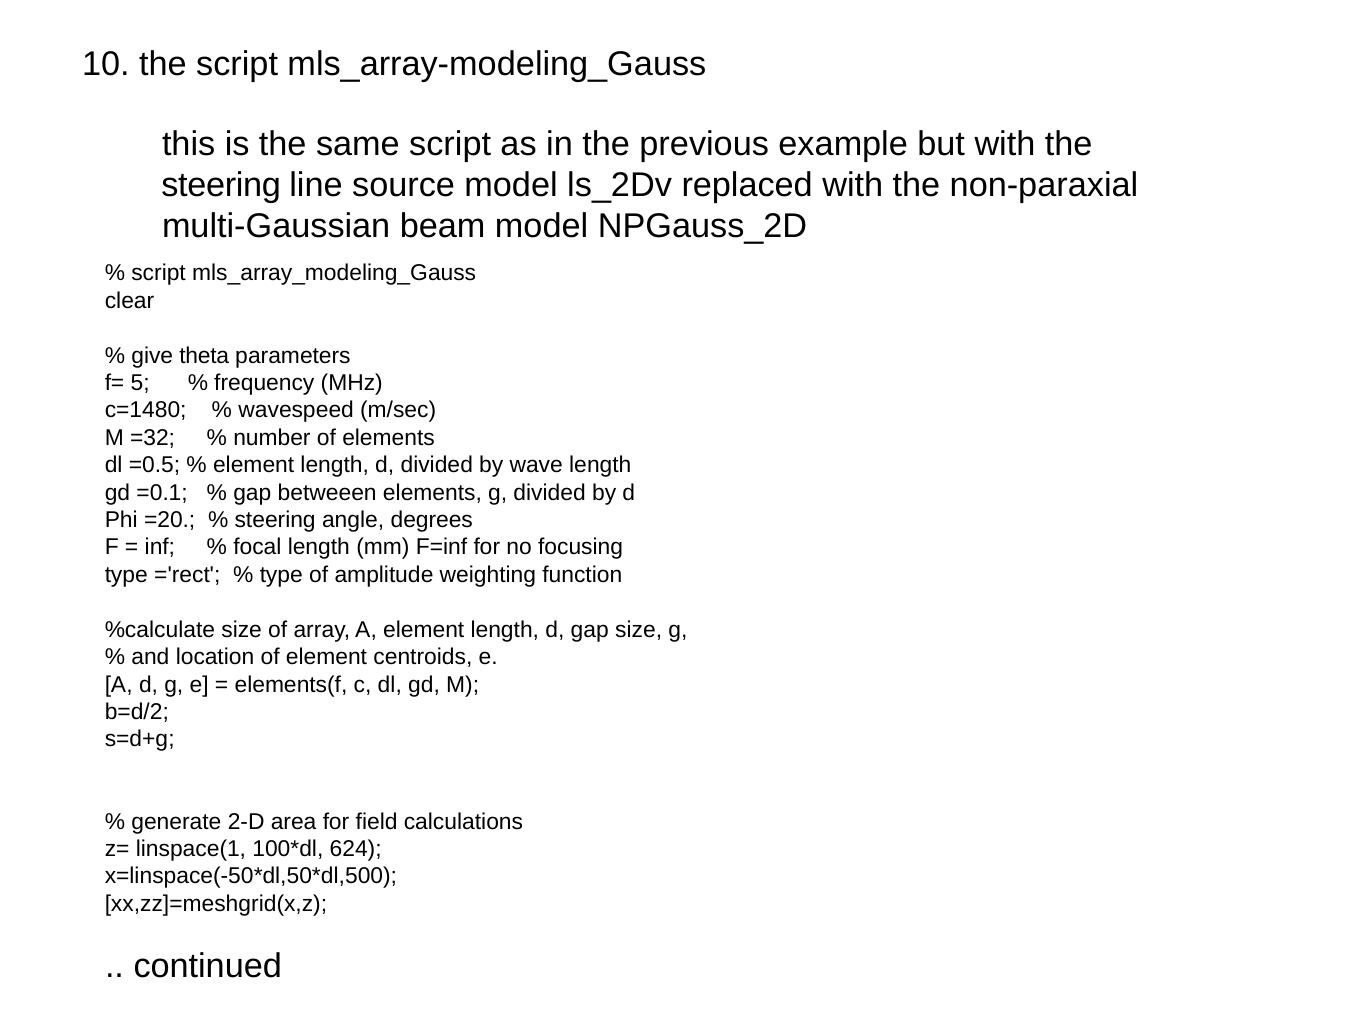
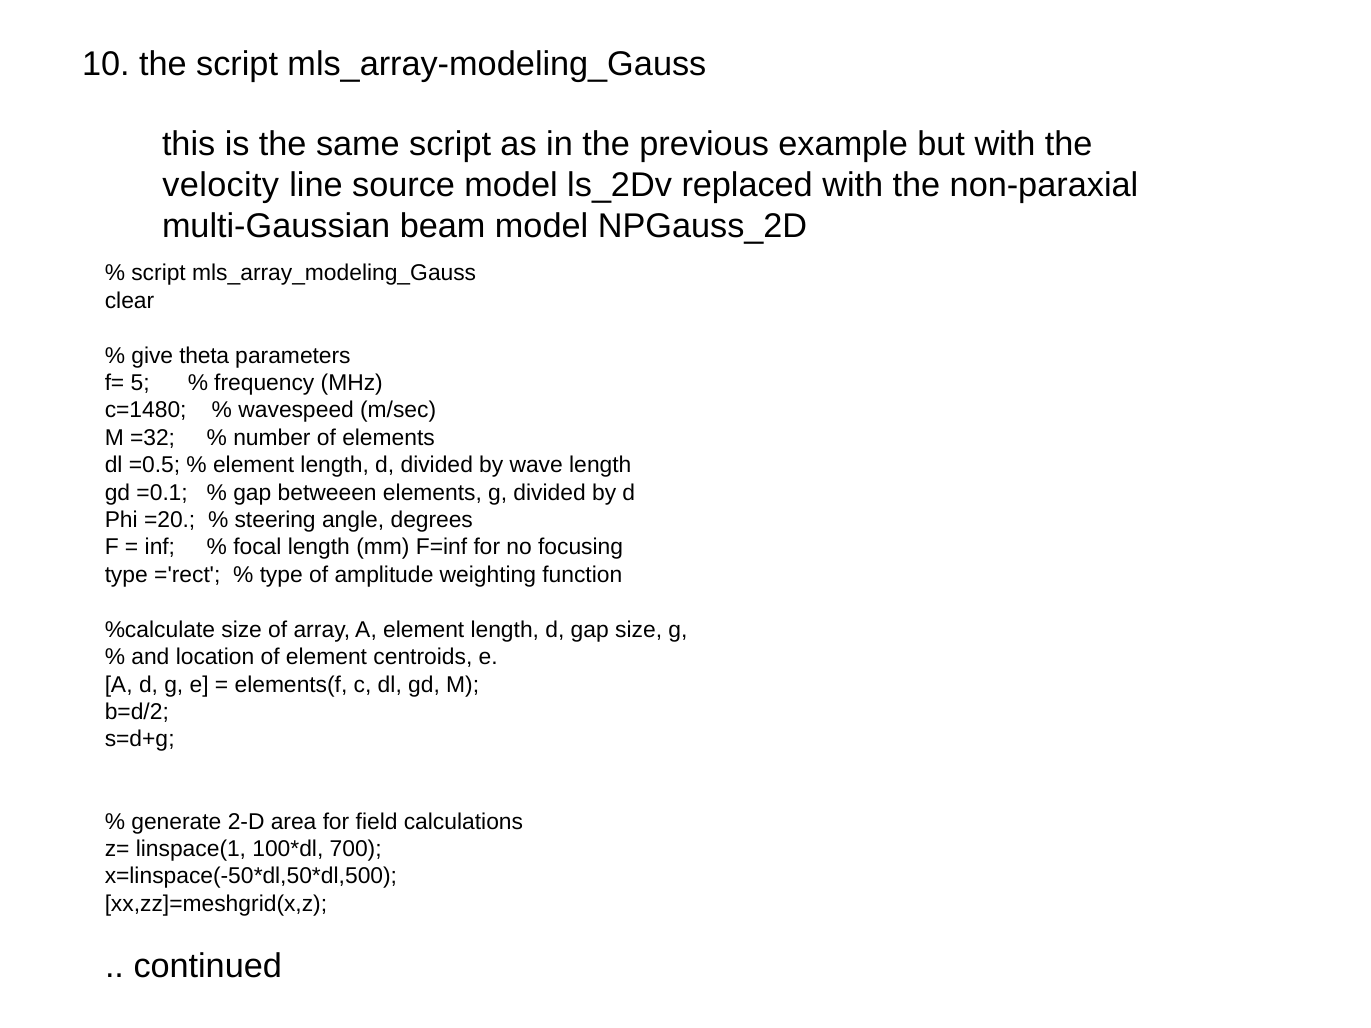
steering at (221, 185): steering -> velocity
624: 624 -> 700
